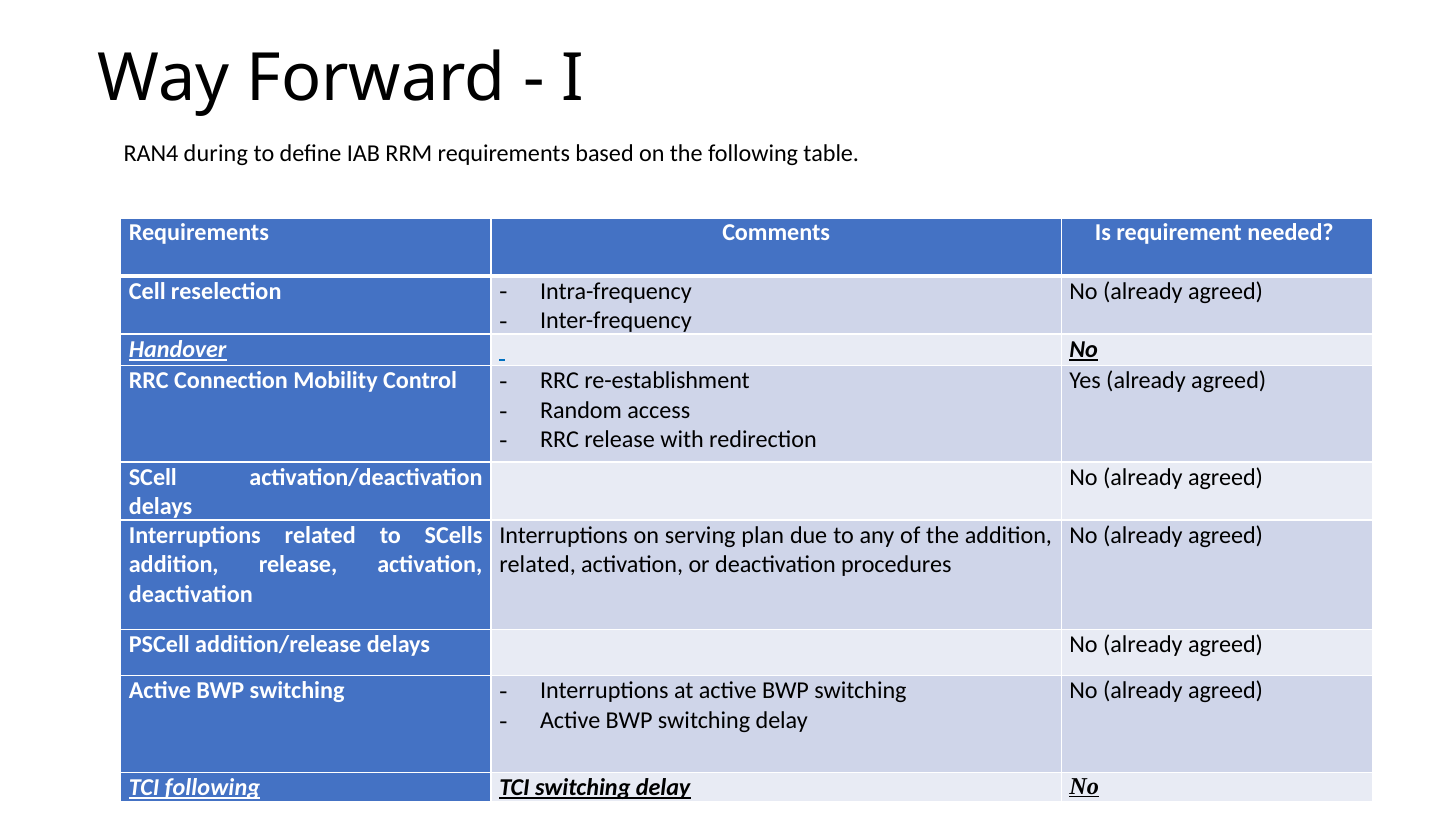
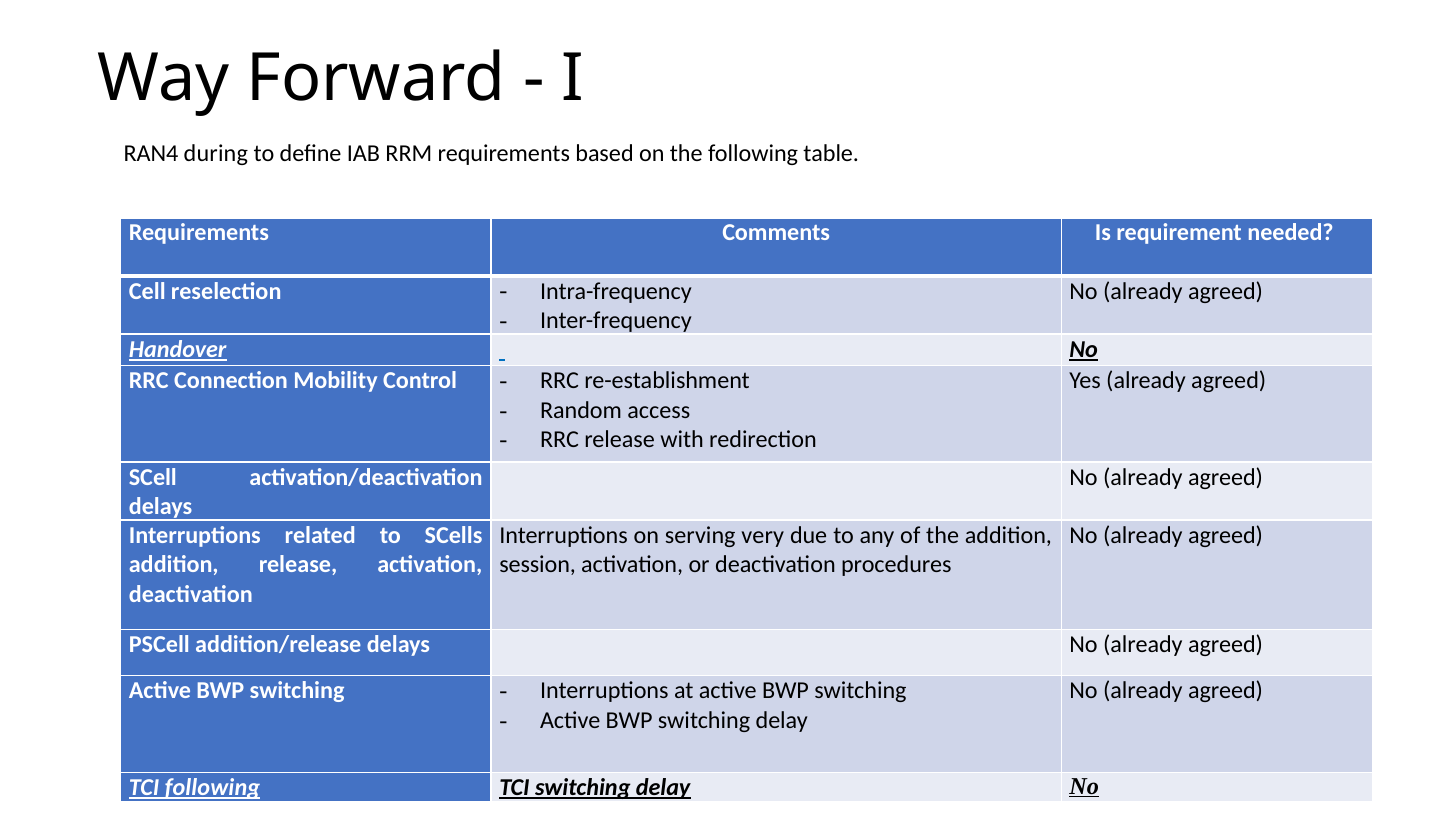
plan: plan -> very
related at (538, 565): related -> session
